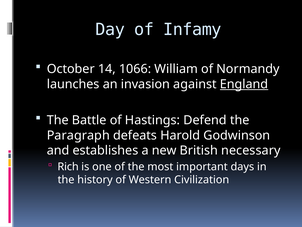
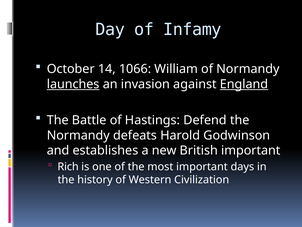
launches underline: none -> present
Paragraph at (78, 135): Paragraph -> Normandy
British necessary: necessary -> important
